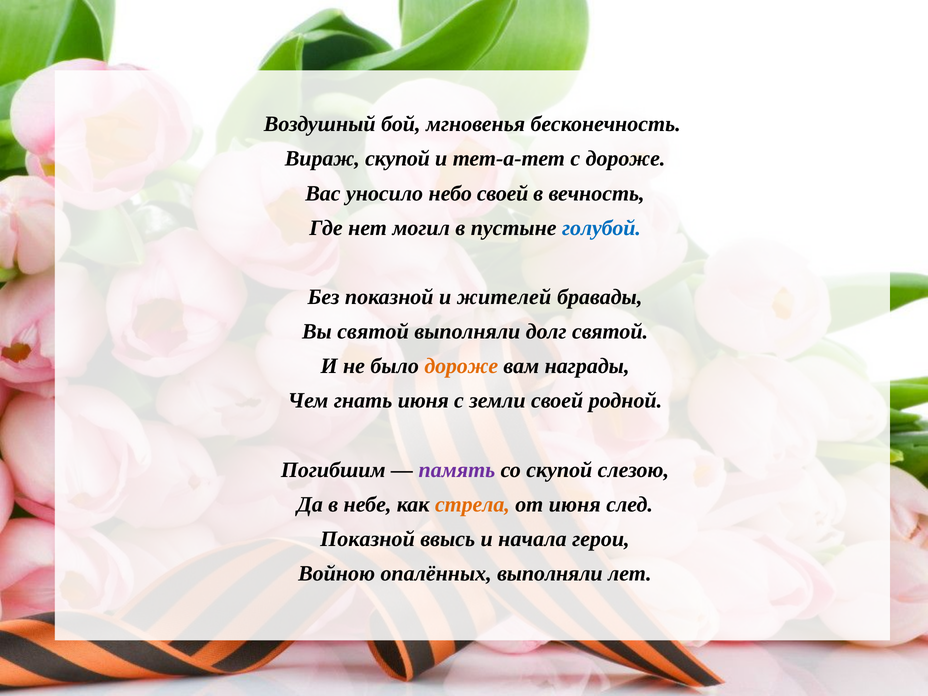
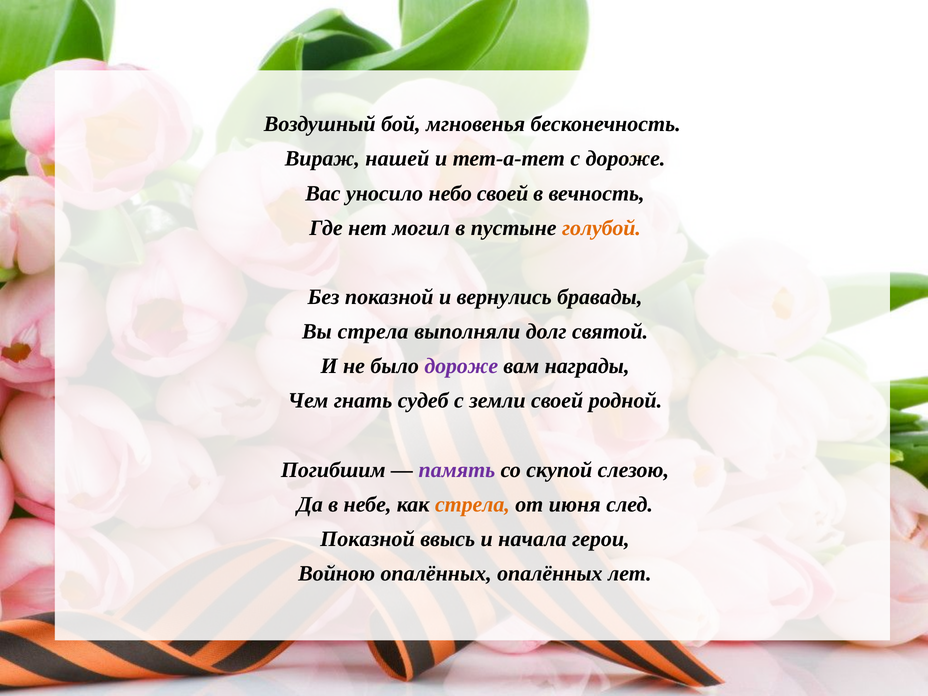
Вираж скупой: скупой -> нашей
голубой colour: blue -> orange
жителей: жителей -> вернулись
Вы святой: святой -> стрела
дороже at (461, 366) colour: orange -> purple
гнать июня: июня -> судеб
опалённых выполняли: выполняли -> опалённых
